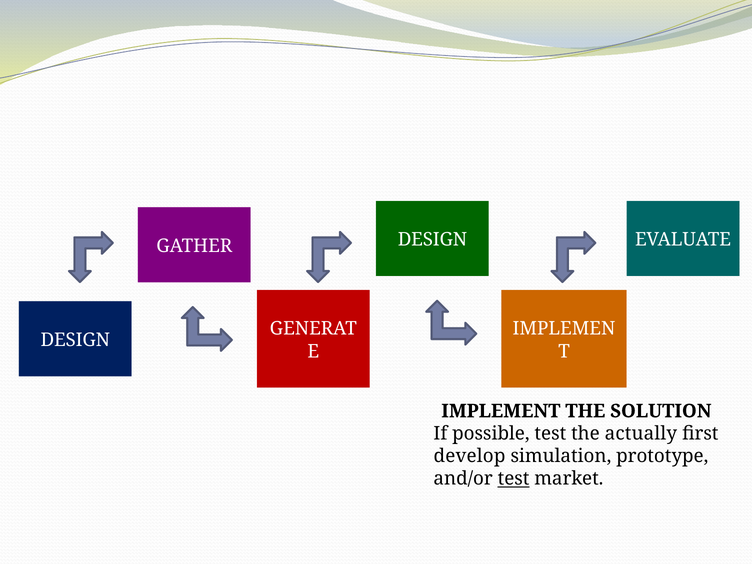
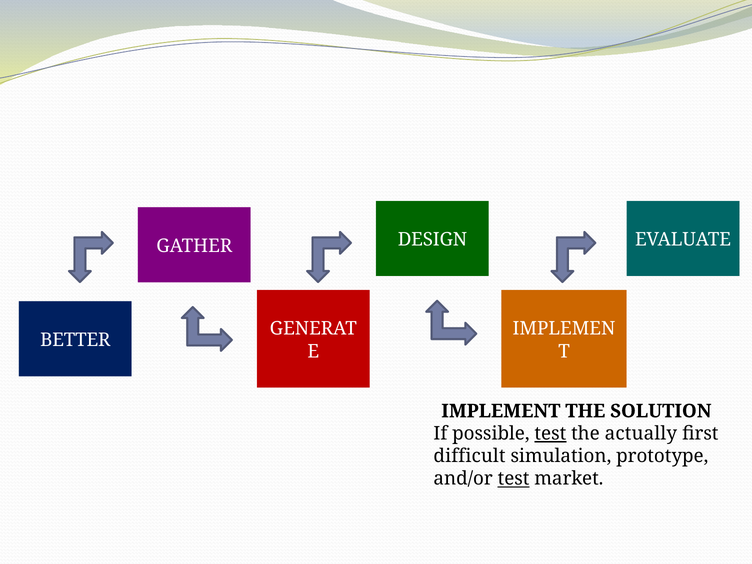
DESIGN at (75, 340): DESIGN -> BETTER
test at (550, 434) underline: none -> present
develop: develop -> difficult
